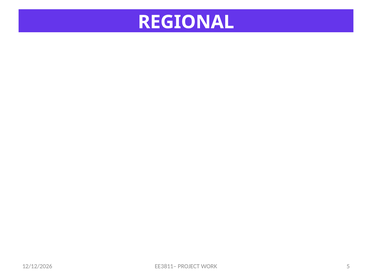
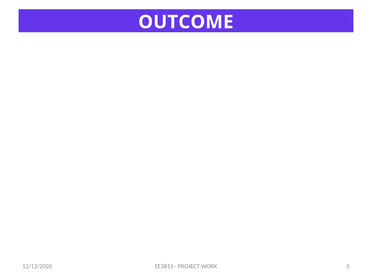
REGIONAL: REGIONAL -> OUTCOME
